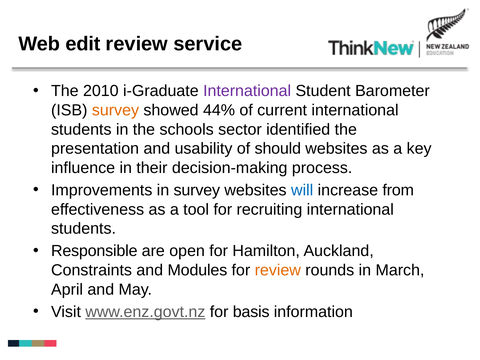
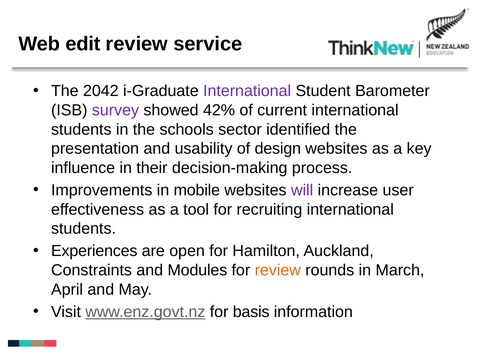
2010: 2010 -> 2042
survey at (115, 110) colour: orange -> purple
44%: 44% -> 42%
should: should -> design
in survey: survey -> mobile
will colour: blue -> purple
from: from -> user
Responsible: Responsible -> Experiences
